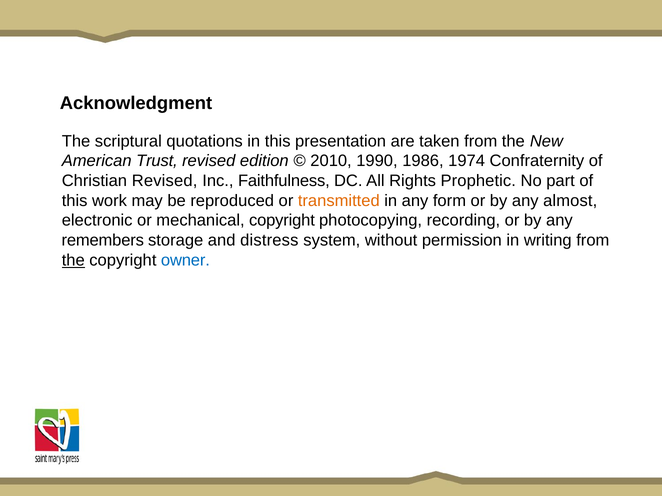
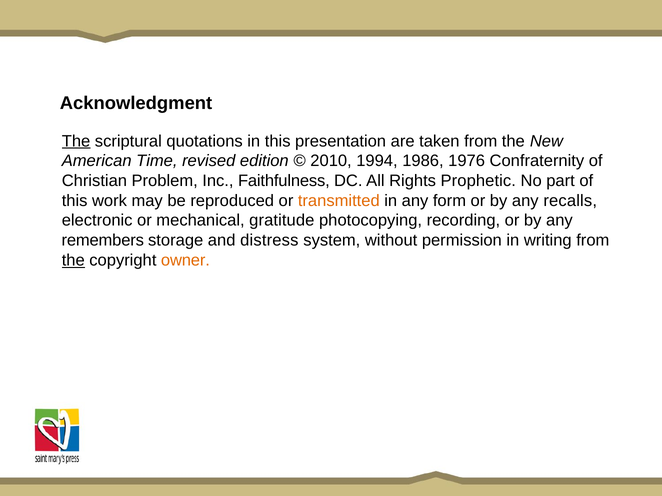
The at (76, 141) underline: none -> present
Trust: Trust -> Time
1990: 1990 -> 1994
1974: 1974 -> 1976
Christian Revised: Revised -> Problem
almost: almost -> recalls
mechanical copyright: copyright -> gratitude
owner colour: blue -> orange
